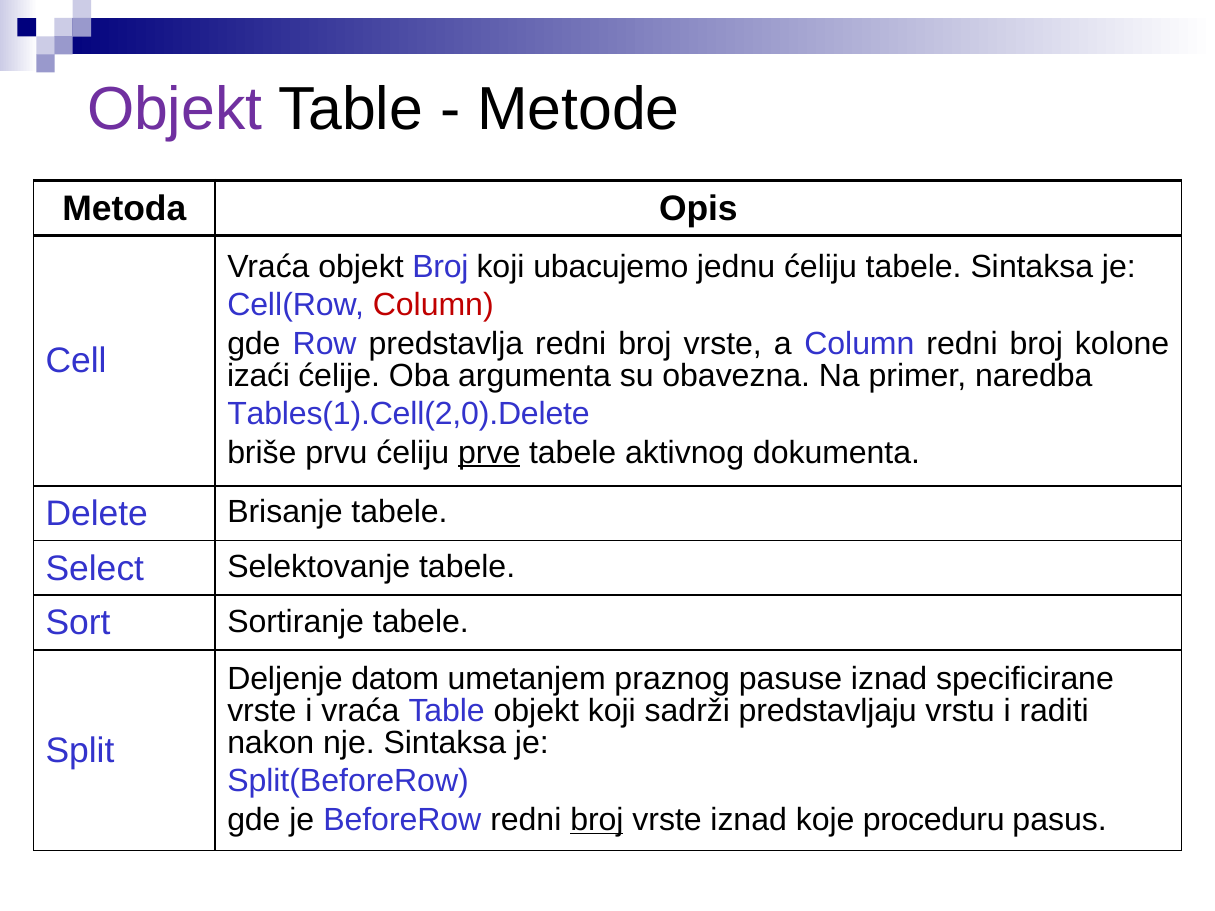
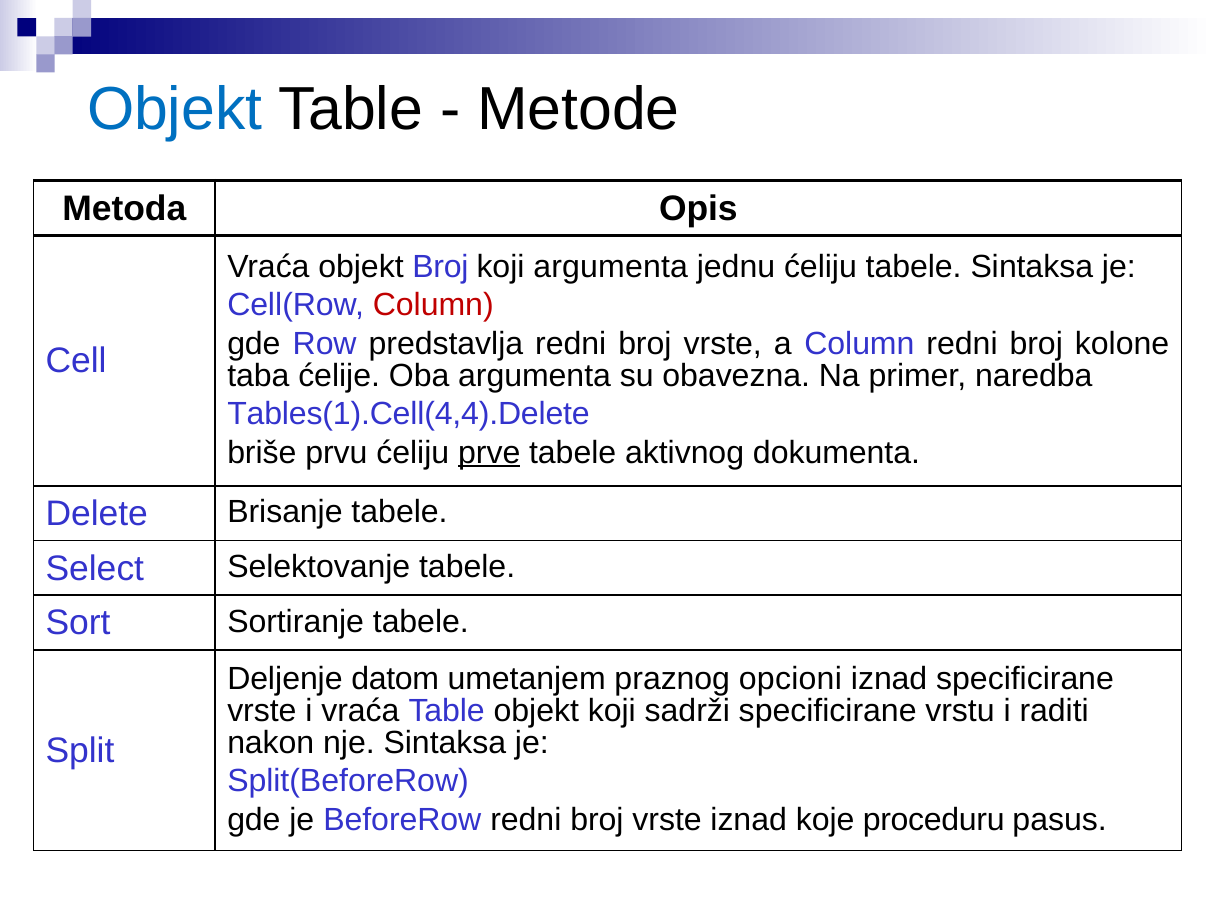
Objekt at (175, 109) colour: purple -> blue
koji ubacujemo: ubacujemo -> argumenta
izaći: izaći -> taba
Tables(1).Cell(2,0).Delete: Tables(1).Cell(2,0).Delete -> Tables(1).Cell(4,4).Delete
pasuse: pasuse -> opcioni
sadrži predstavljaju: predstavljaju -> specificirane
broj at (597, 820) underline: present -> none
